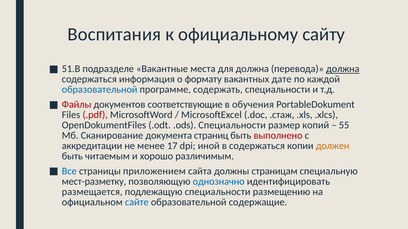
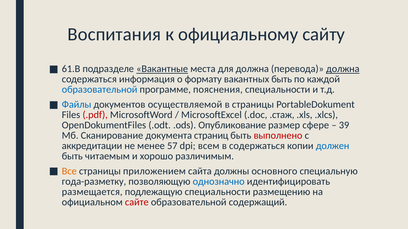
51.В: 51.В -> 61.В
Вакантные underline: none -> present
вакантных дате: дате -> быть
содержать: содержать -> пояснения
Файлы colour: red -> blue
соответствующие: соответствующие -> осуществляемой
в обучения: обучения -> страницы
.ods Специальности: Специальности -> Опубликование
копий: копий -> сфере
55: 55 -> 39
17: 17 -> 57
иной: иной -> всем
должен colour: orange -> blue
Все colour: blue -> orange
страницам: страницам -> основного
мест-разметку: мест-разметку -> года-разметку
сайте colour: blue -> red
содержащие: содержащие -> содержащий
